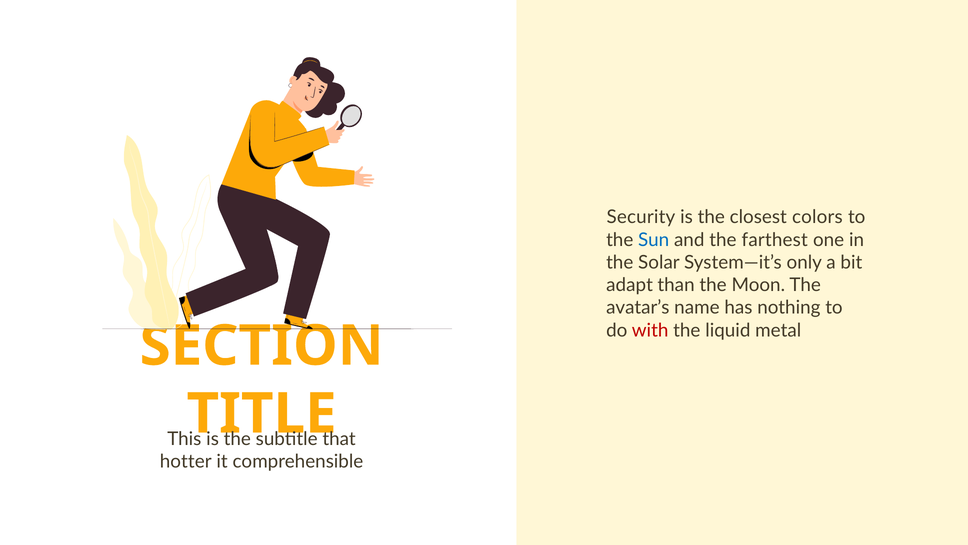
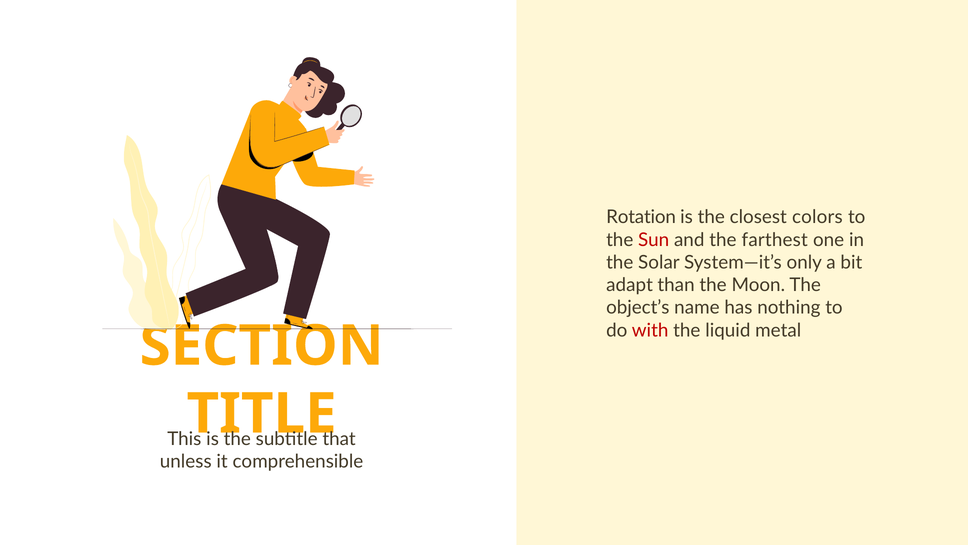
Security: Security -> Rotation
Sun colour: blue -> red
avatar’s: avatar’s -> object’s
hotter: hotter -> unless
